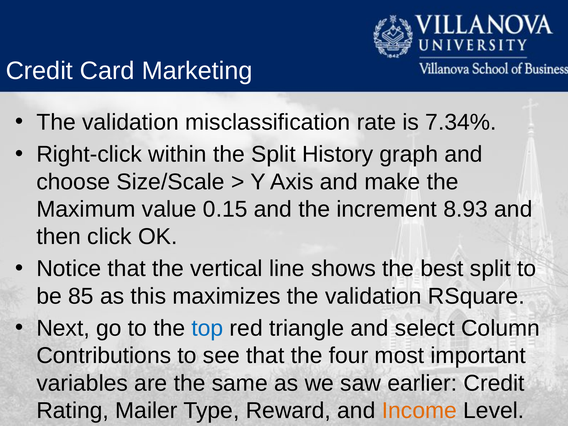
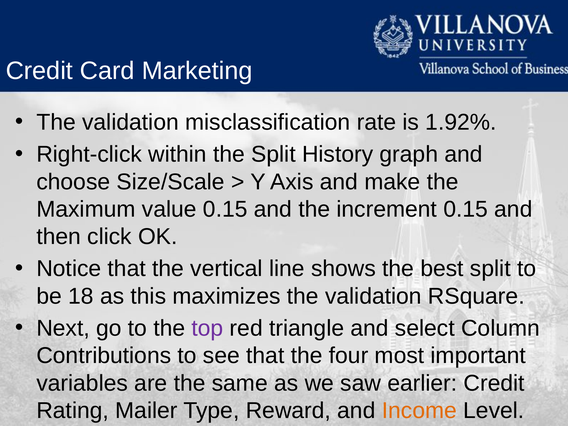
7.34%: 7.34% -> 1.92%
increment 8.93: 8.93 -> 0.15
85: 85 -> 18
top colour: blue -> purple
